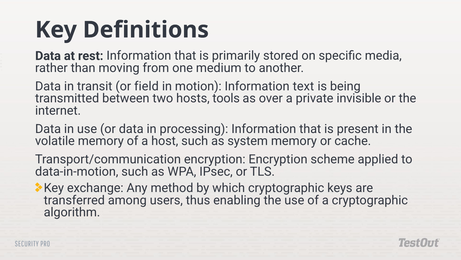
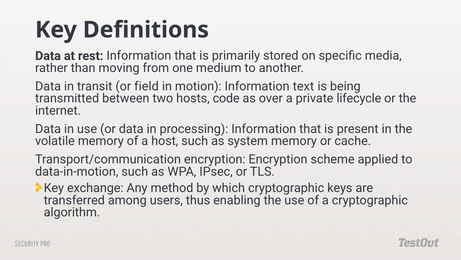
tools: tools -> code
invisible: invisible -> lifecycle
